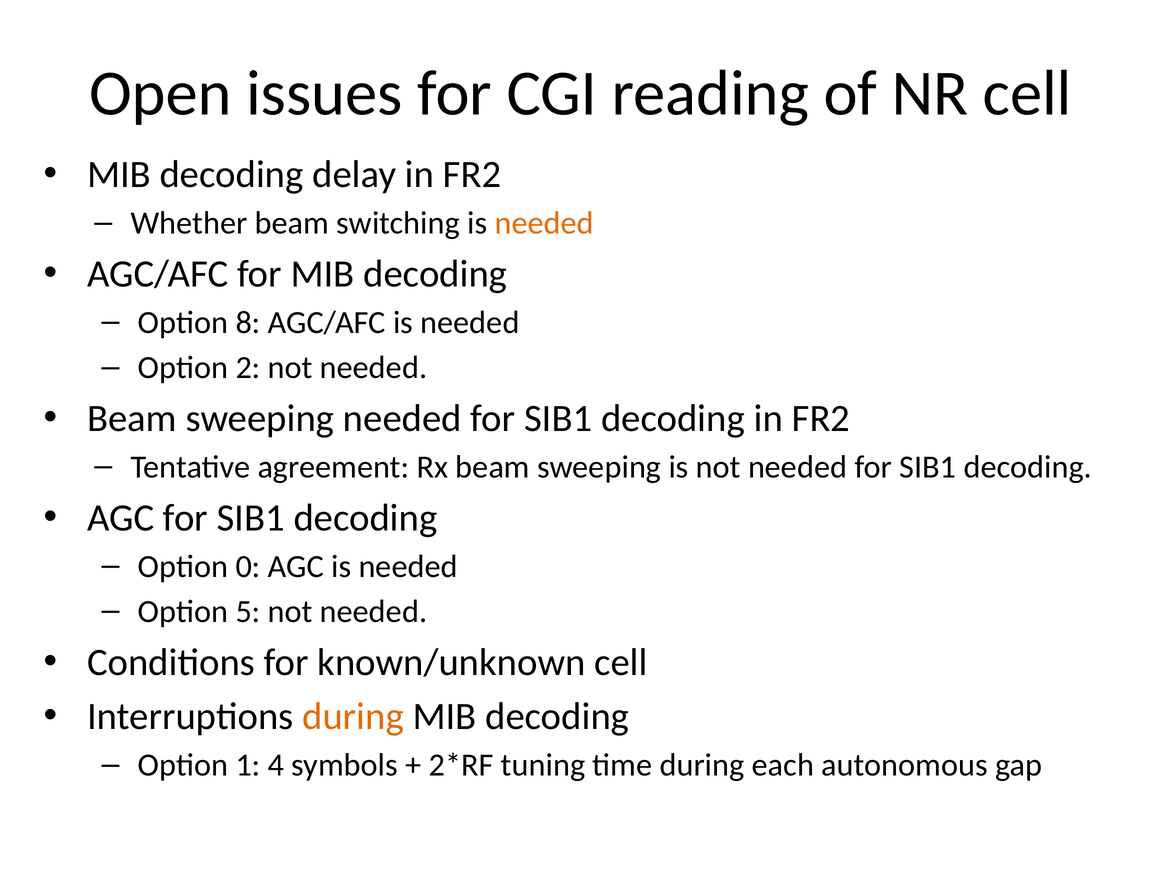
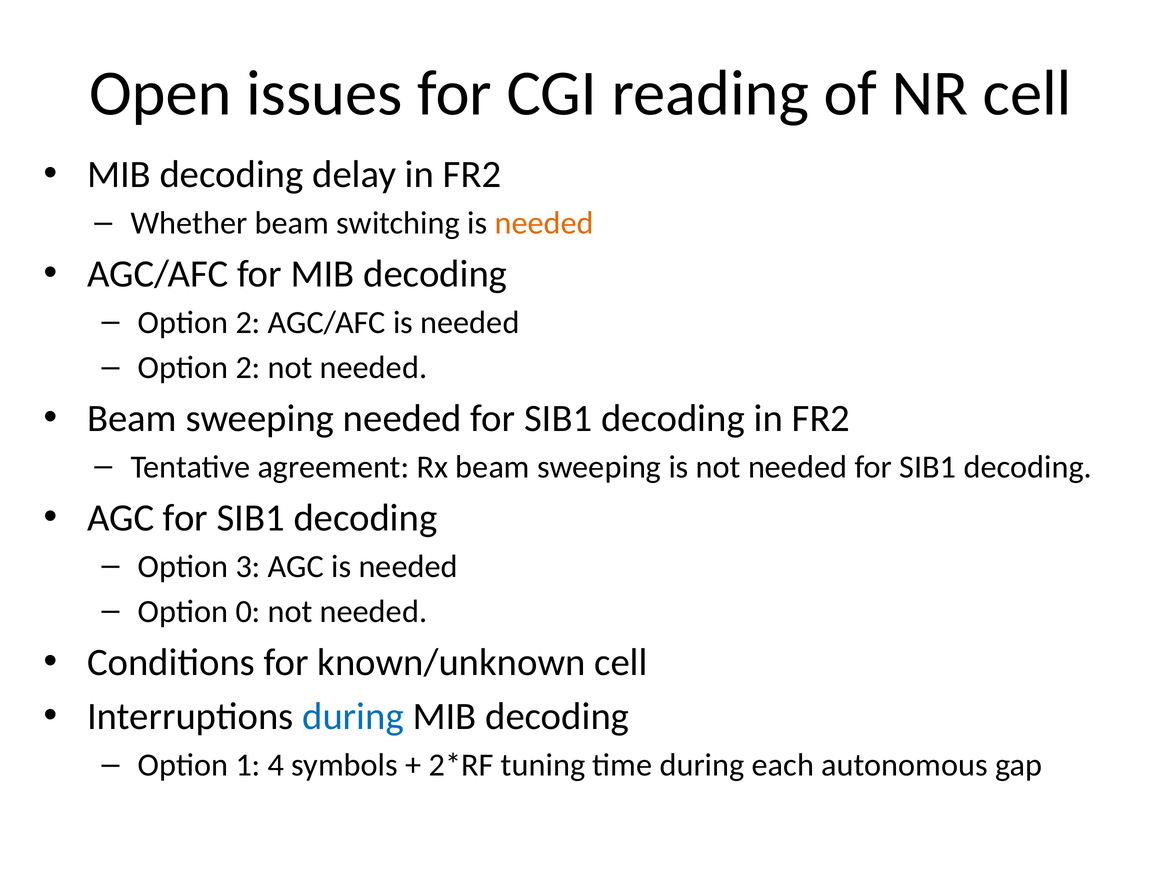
8 at (248, 323): 8 -> 2
0: 0 -> 3
5: 5 -> 0
during at (353, 717) colour: orange -> blue
